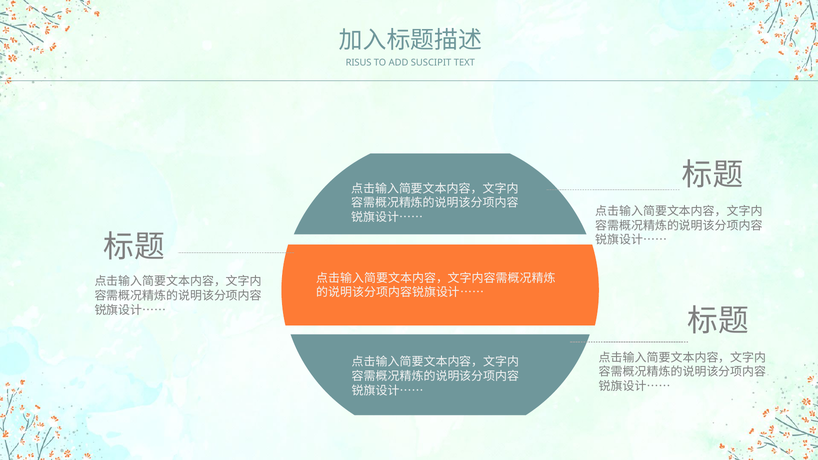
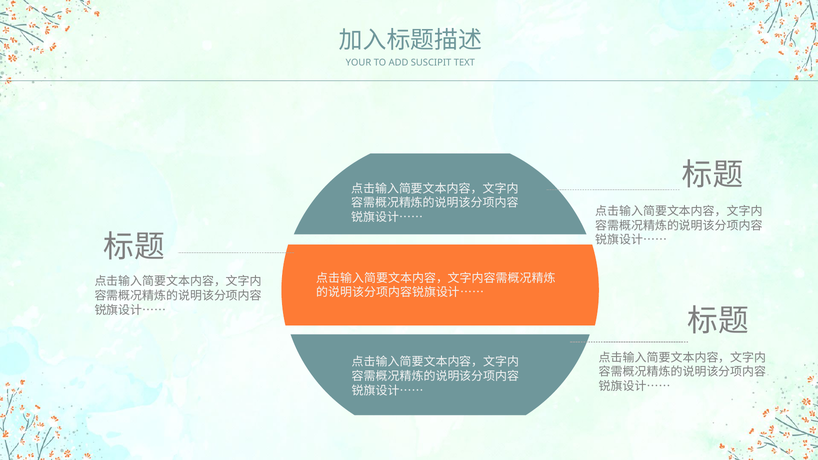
RISUS: RISUS -> YOUR
